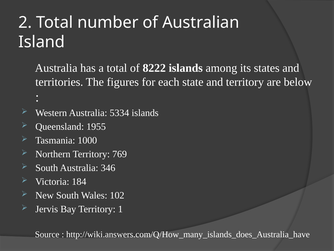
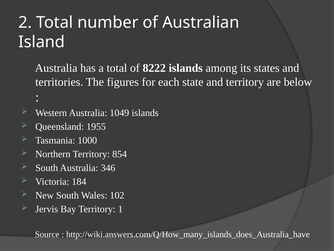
5334: 5334 -> 1049
769: 769 -> 854
